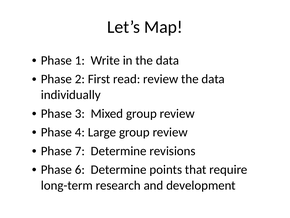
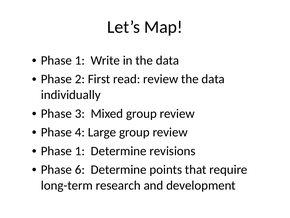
7 at (80, 151): 7 -> 1
